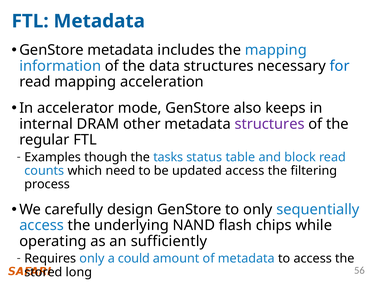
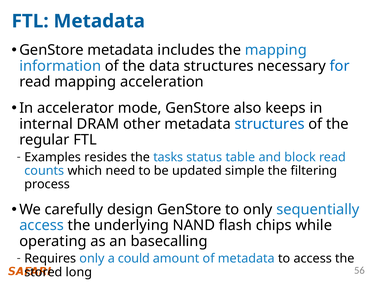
structures at (270, 124) colour: purple -> blue
though: though -> resides
updated access: access -> simple
sufficiently: sufficiently -> basecalling
